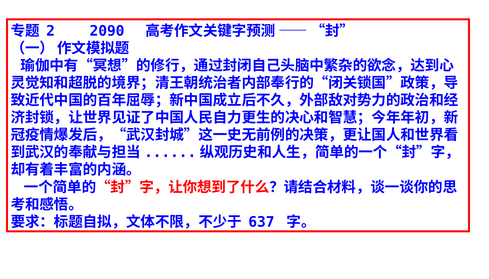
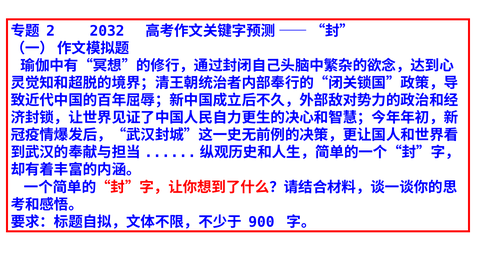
2090: 2090 -> 2032
637: 637 -> 900
